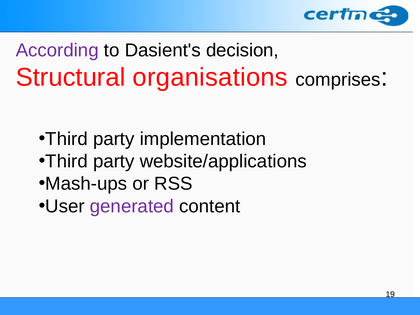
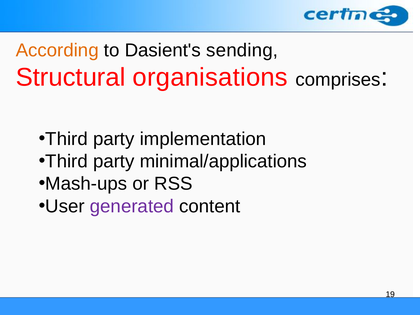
According colour: purple -> orange
decision: decision -> sending
website/applications: website/applications -> minimal/applications
